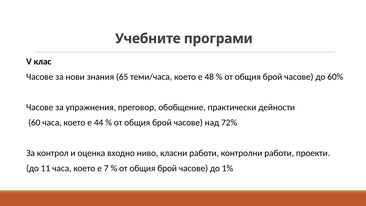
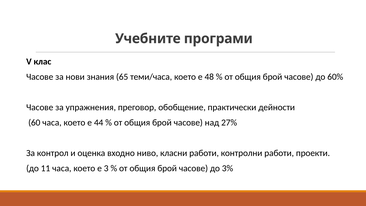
72%: 72% -> 27%
7: 7 -> 3
1%: 1% -> 3%
